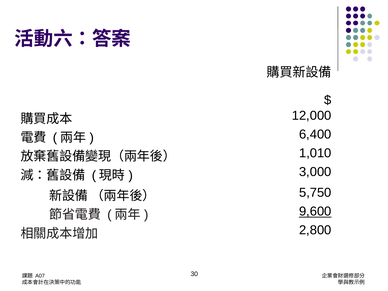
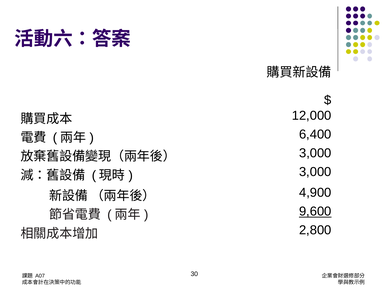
1,010 at (315, 153): 1,010 -> 3,000
5,750: 5,750 -> 4,900
